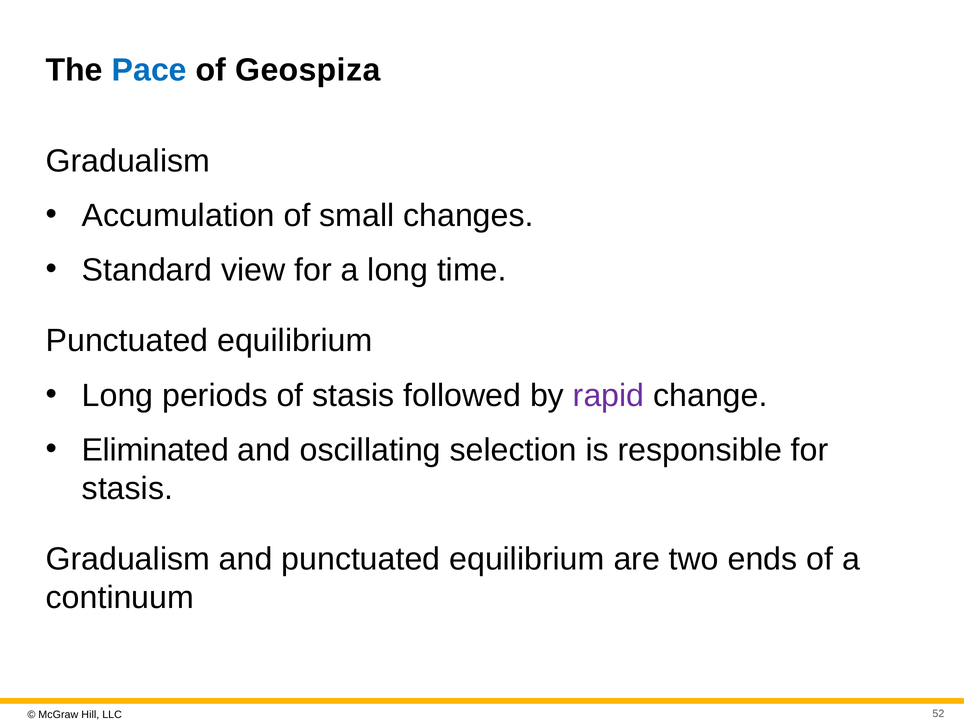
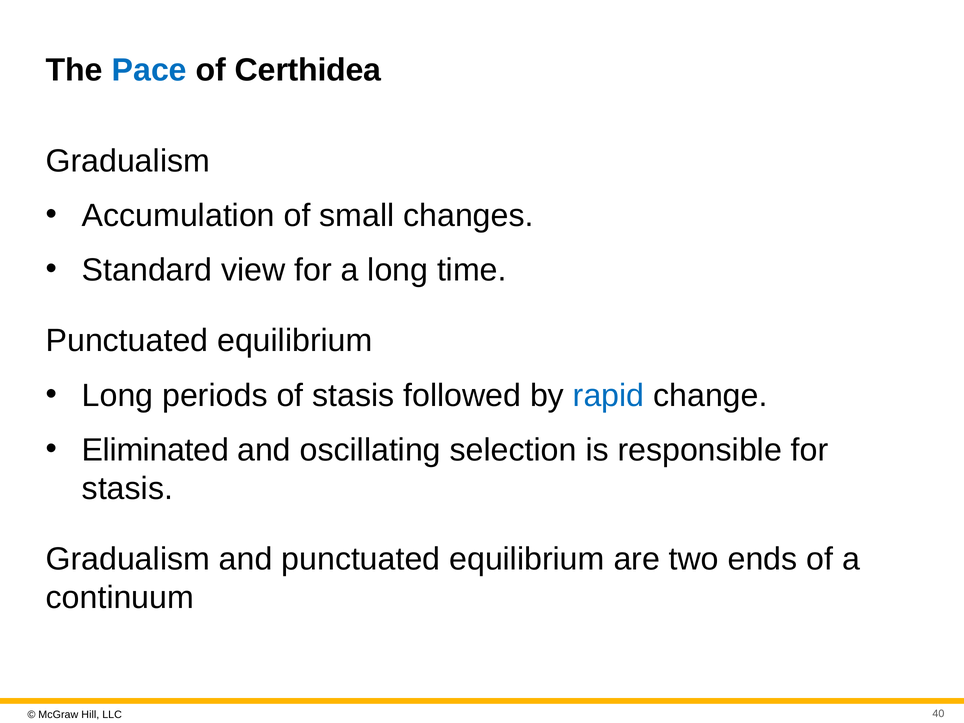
Geospiza: Geospiza -> Certhidea
rapid colour: purple -> blue
52: 52 -> 40
